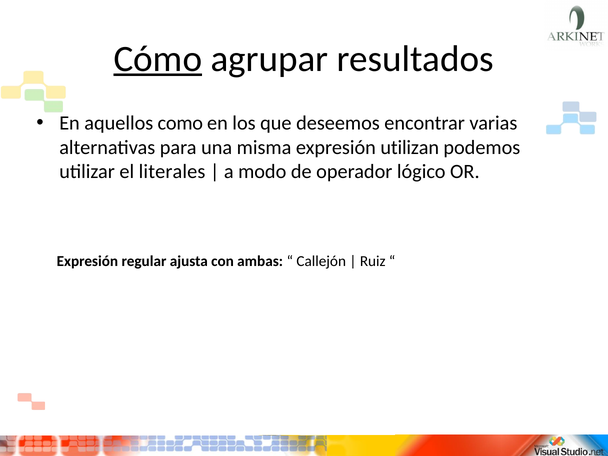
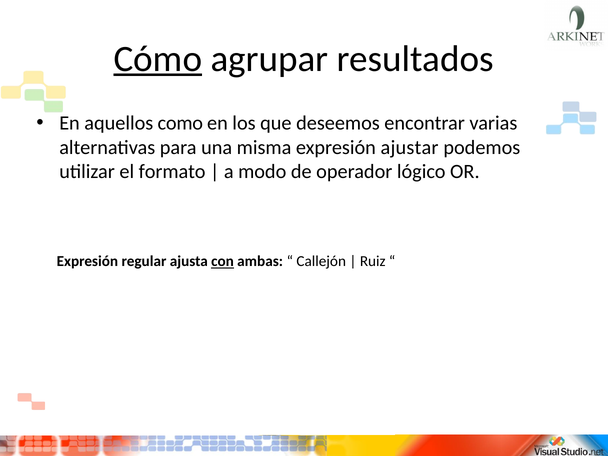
utilizan: utilizan -> ajustar
literales: literales -> formato
con underline: none -> present
